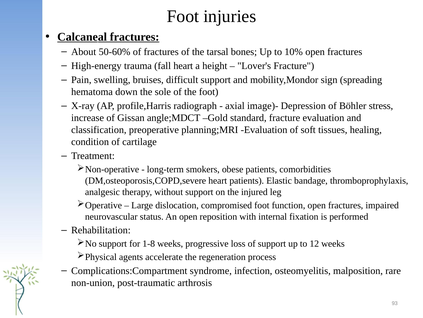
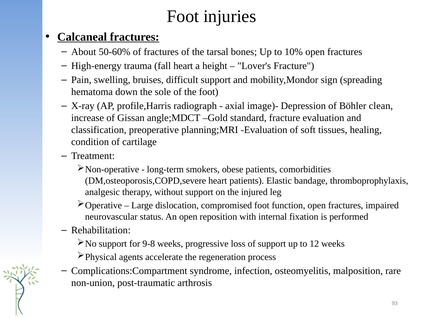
stress: stress -> clean
1-8: 1-8 -> 9-8
